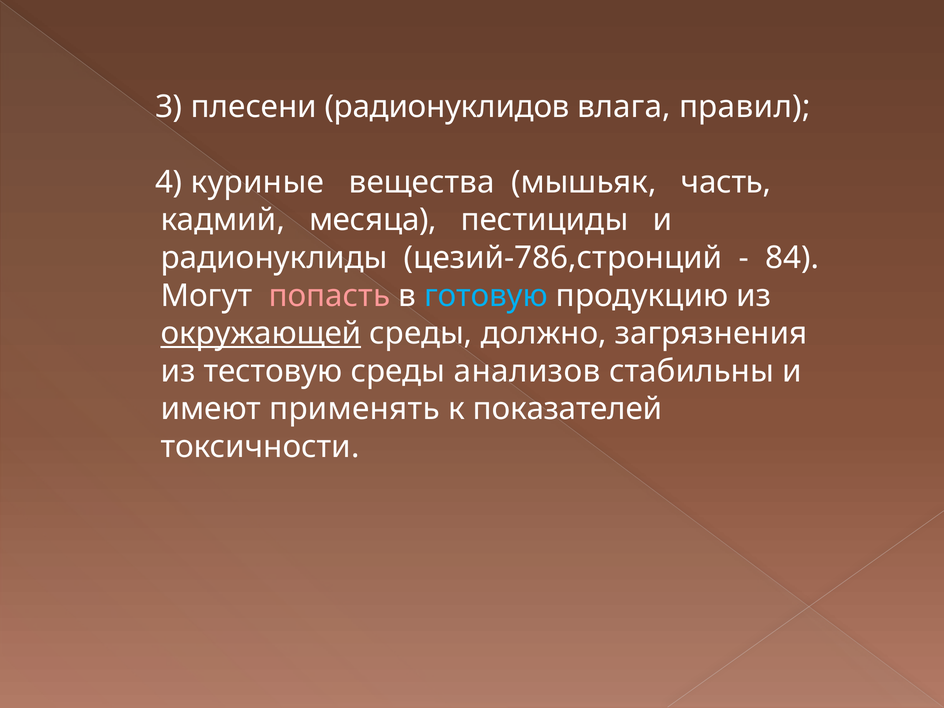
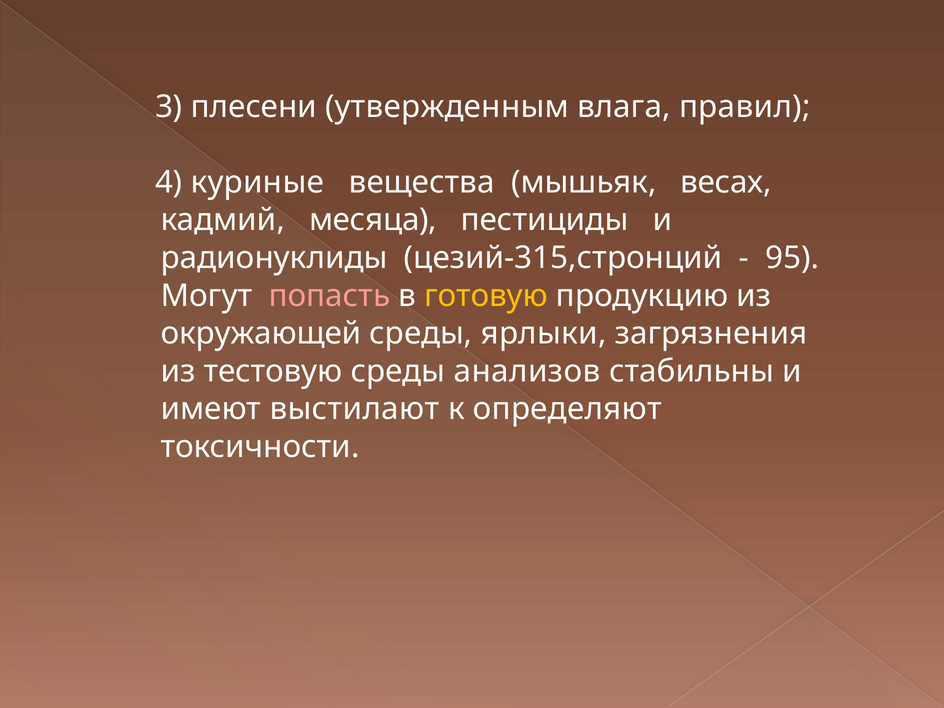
радионуклидов: радионуклидов -> утвержденным
часть: часть -> весах
цезий-786,стронций: цезий-786,стронций -> цезий-315,стронций
84: 84 -> 95
готовую colour: light blue -> yellow
окружающей underline: present -> none
должно: должно -> ярлыки
применять: применять -> выстилают
показателей: показателей -> определяют
